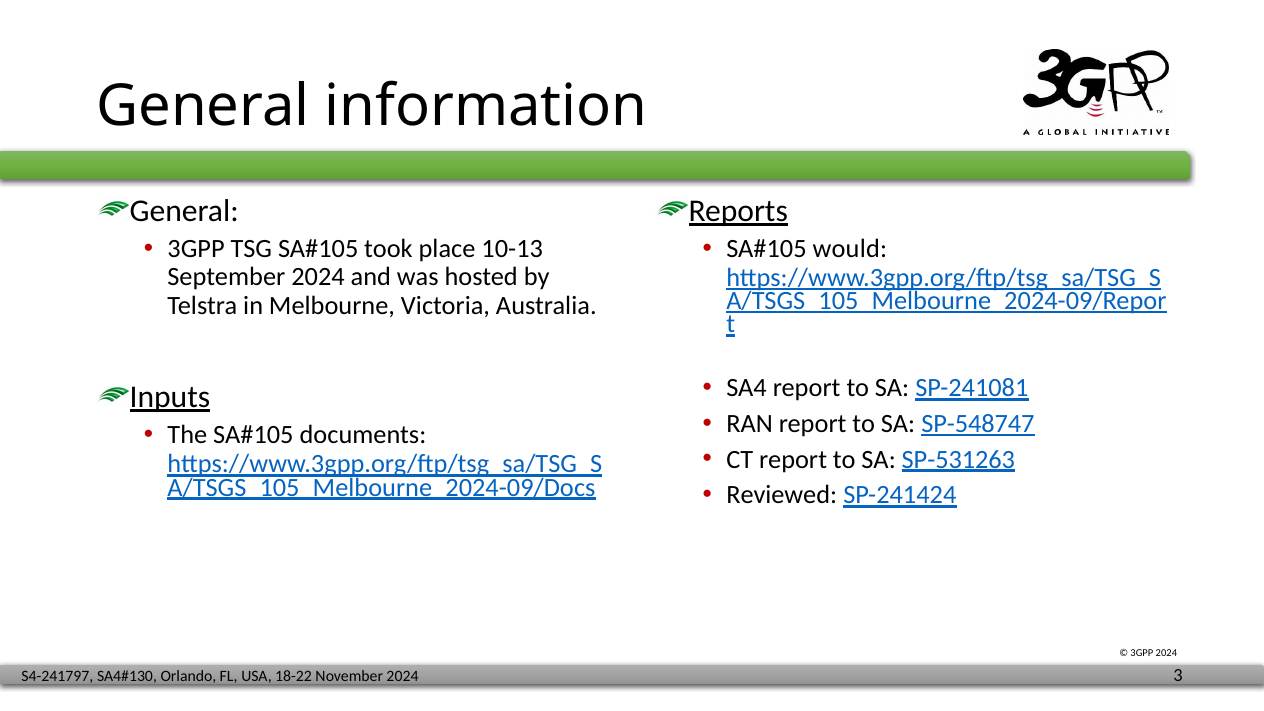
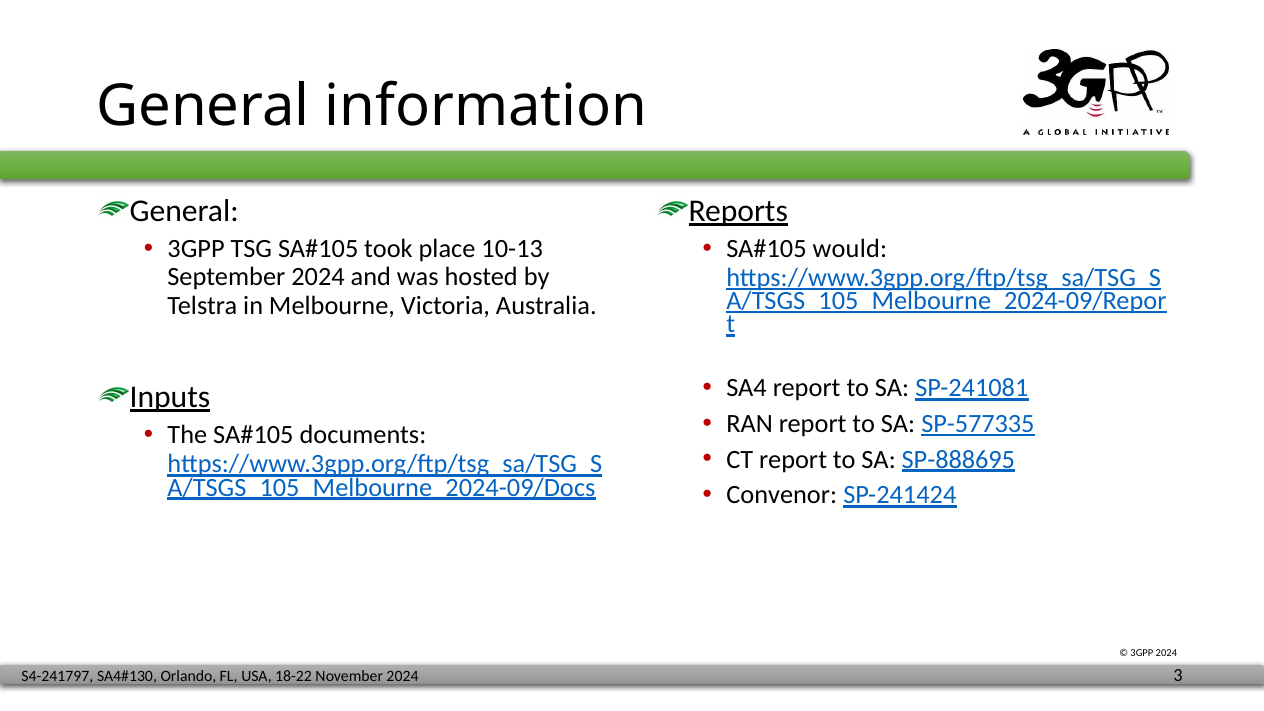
SP-548747: SP-548747 -> SP-577335
SP-531263: SP-531263 -> SP-888695
Reviewed: Reviewed -> Convenor
